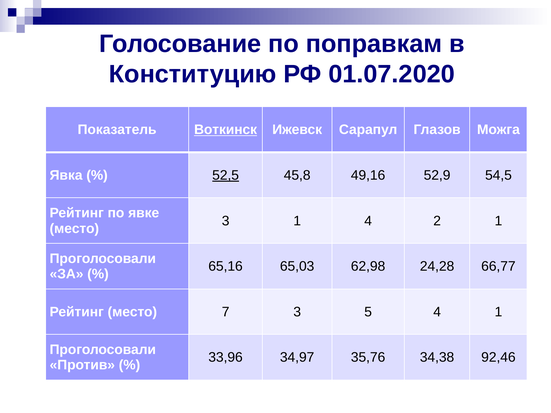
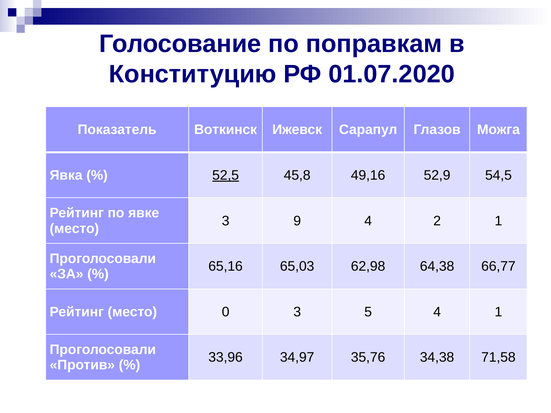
Воткинск underline: present -> none
3 1: 1 -> 9
24,28: 24,28 -> 64,38
7: 7 -> 0
92,46: 92,46 -> 71,58
